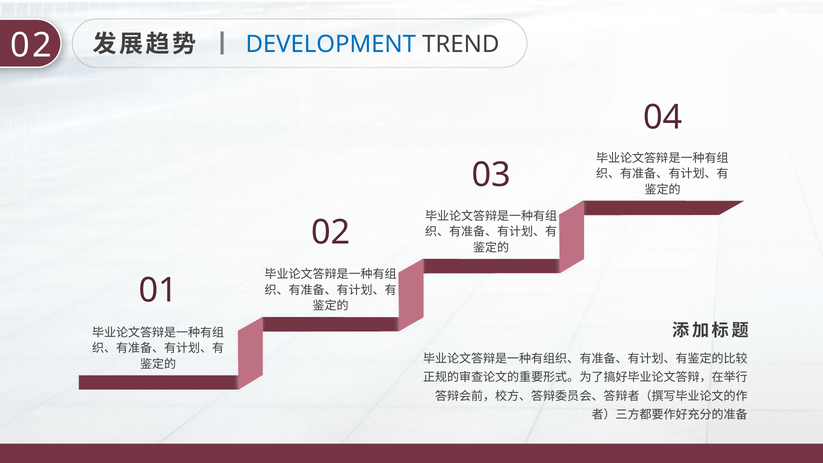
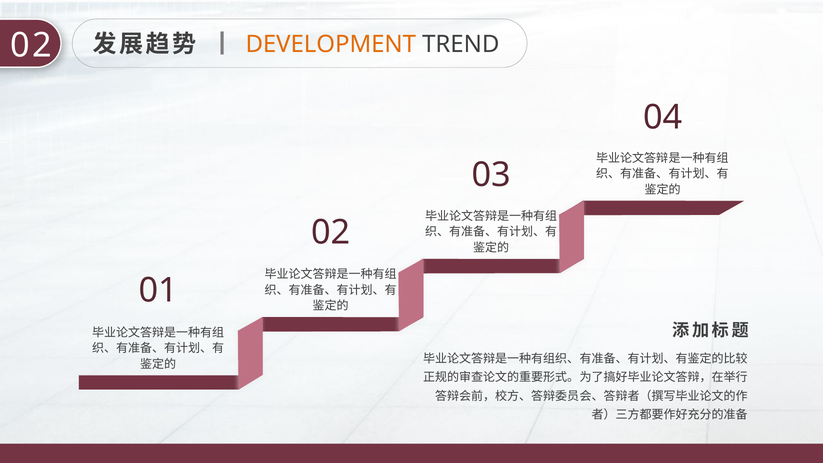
DEVELOPMENT colour: blue -> orange
